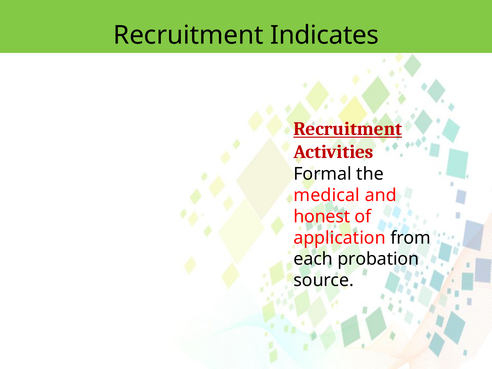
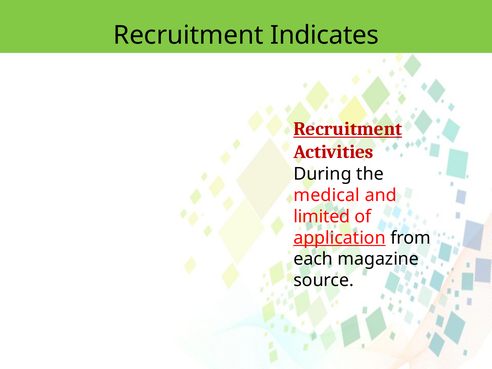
Formal: Formal -> During
honest: honest -> limited
application underline: none -> present
probation: probation -> magazine
